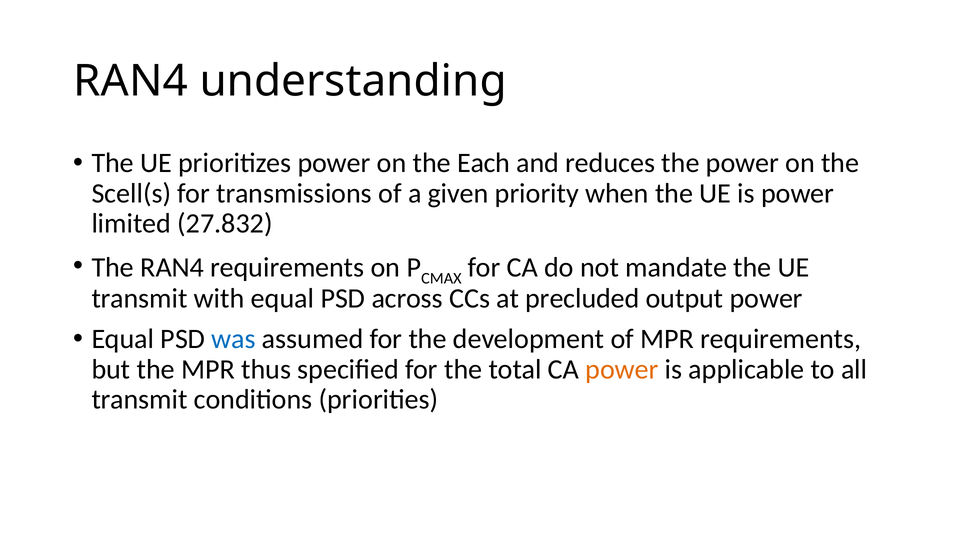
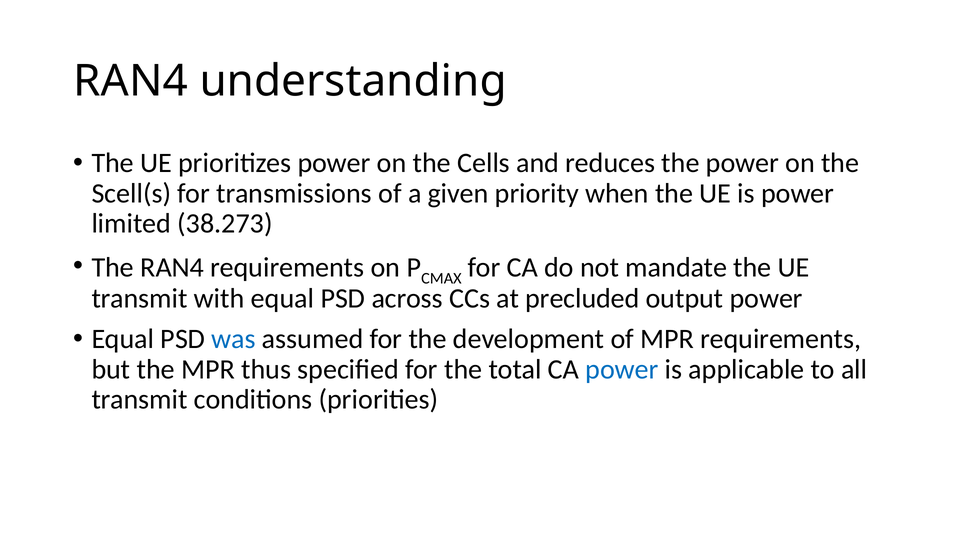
Each: Each -> Cells
27.832: 27.832 -> 38.273
power at (622, 369) colour: orange -> blue
